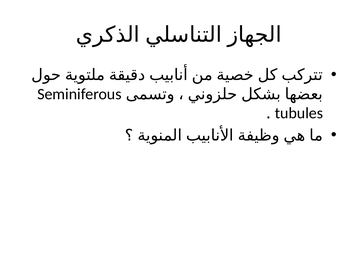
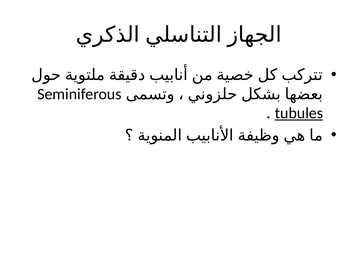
tubules underline: none -> present
